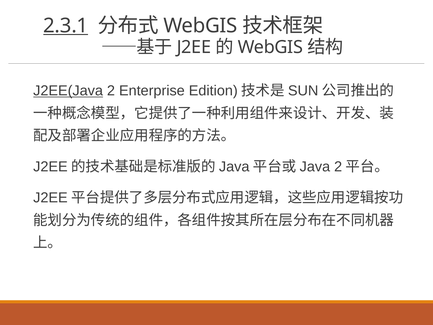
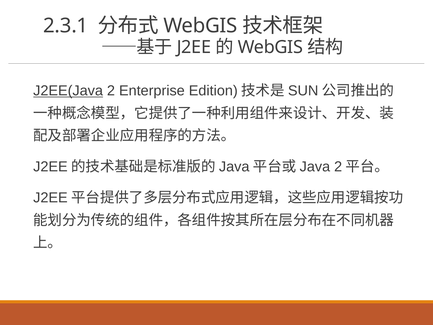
2.3.1 underline: present -> none
